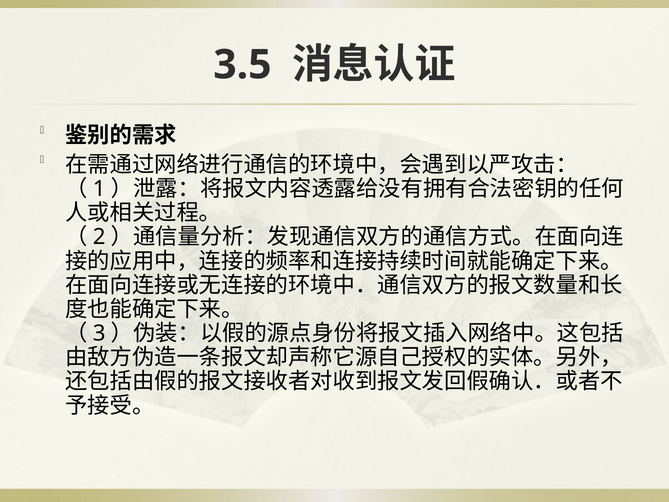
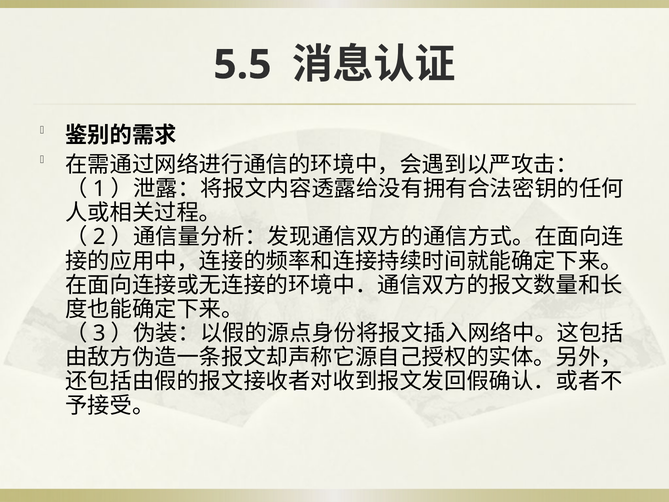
3.5: 3.5 -> 5.5
